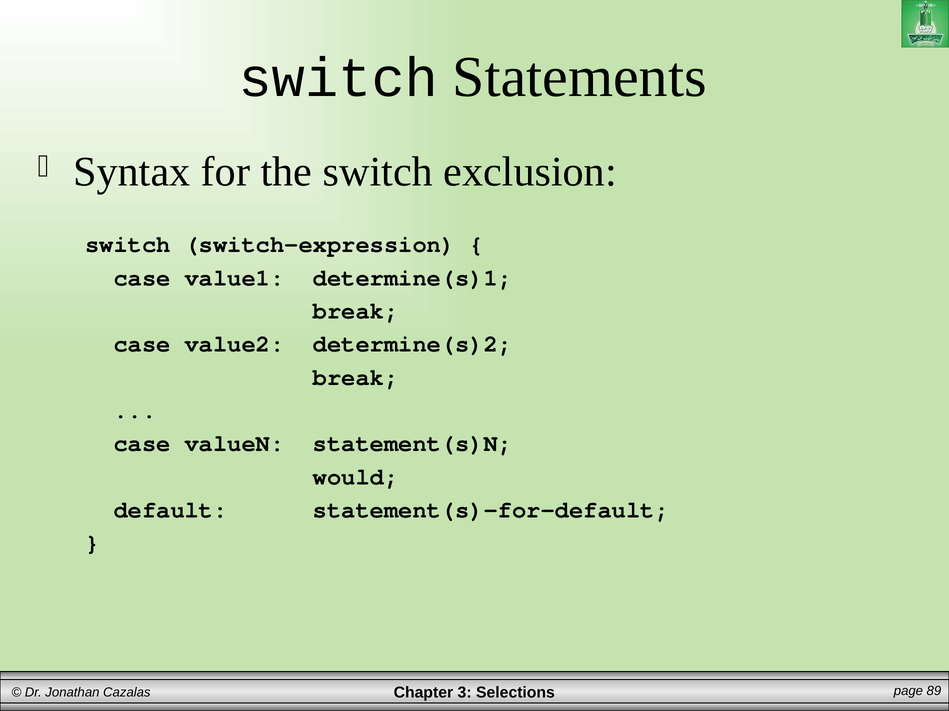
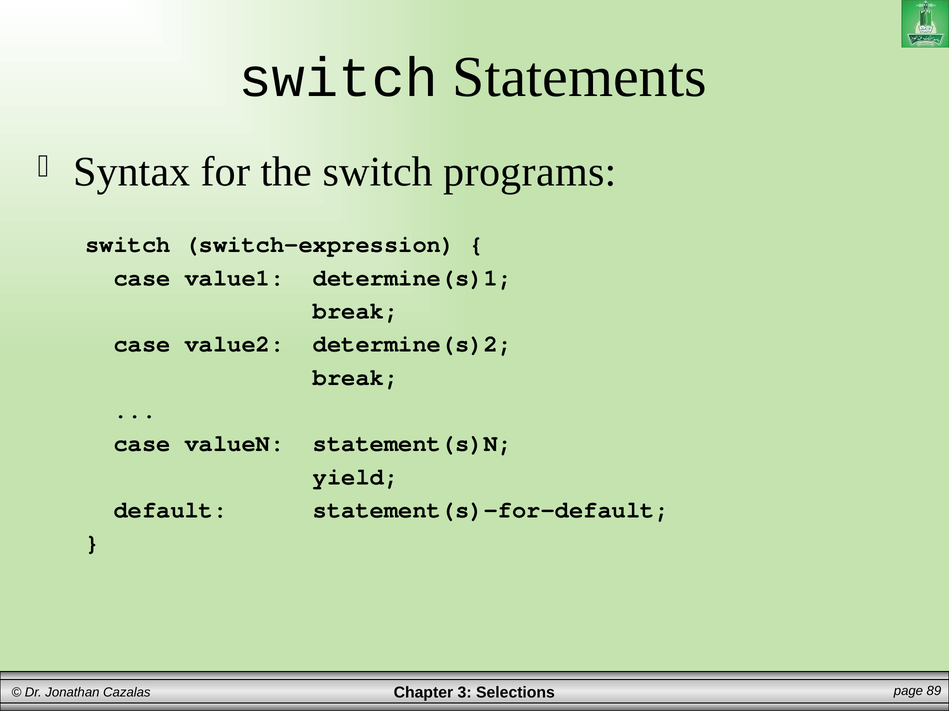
exclusion: exclusion -> programs
would: would -> yield
